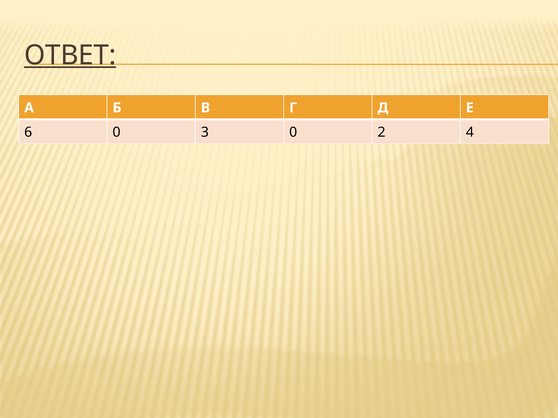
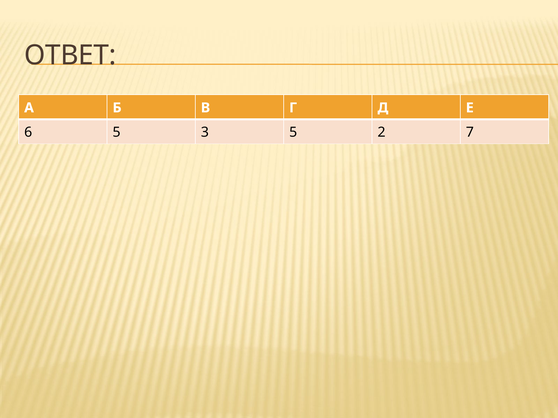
ОТВЕТ underline: present -> none
6 0: 0 -> 5
3 0: 0 -> 5
4: 4 -> 7
